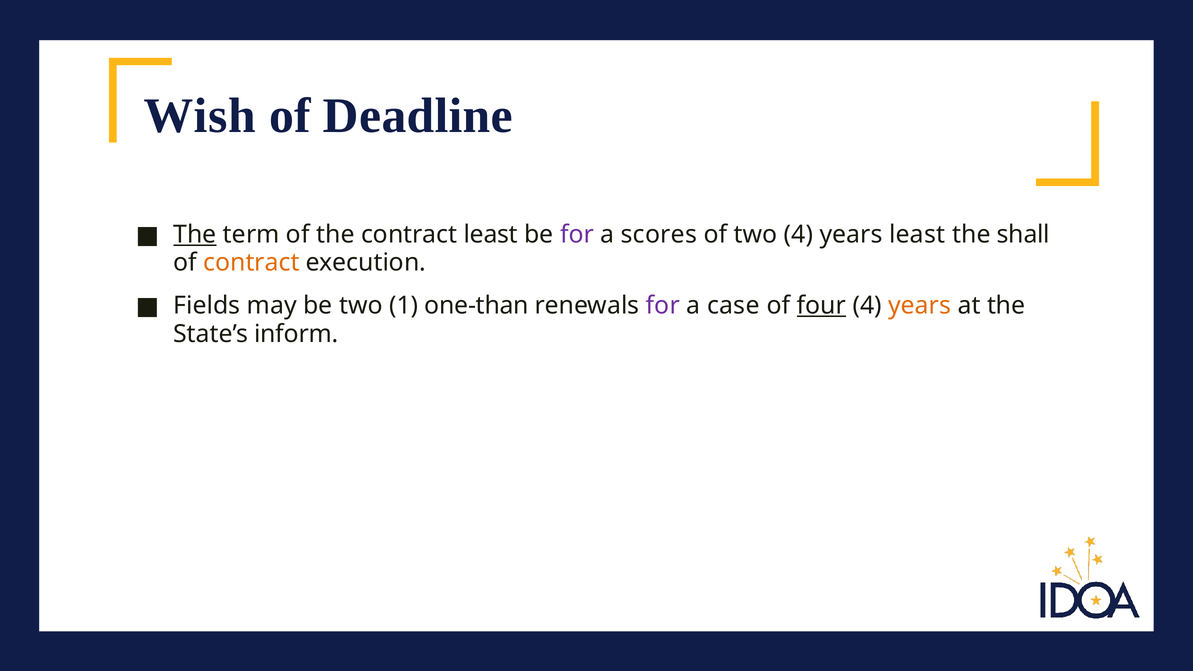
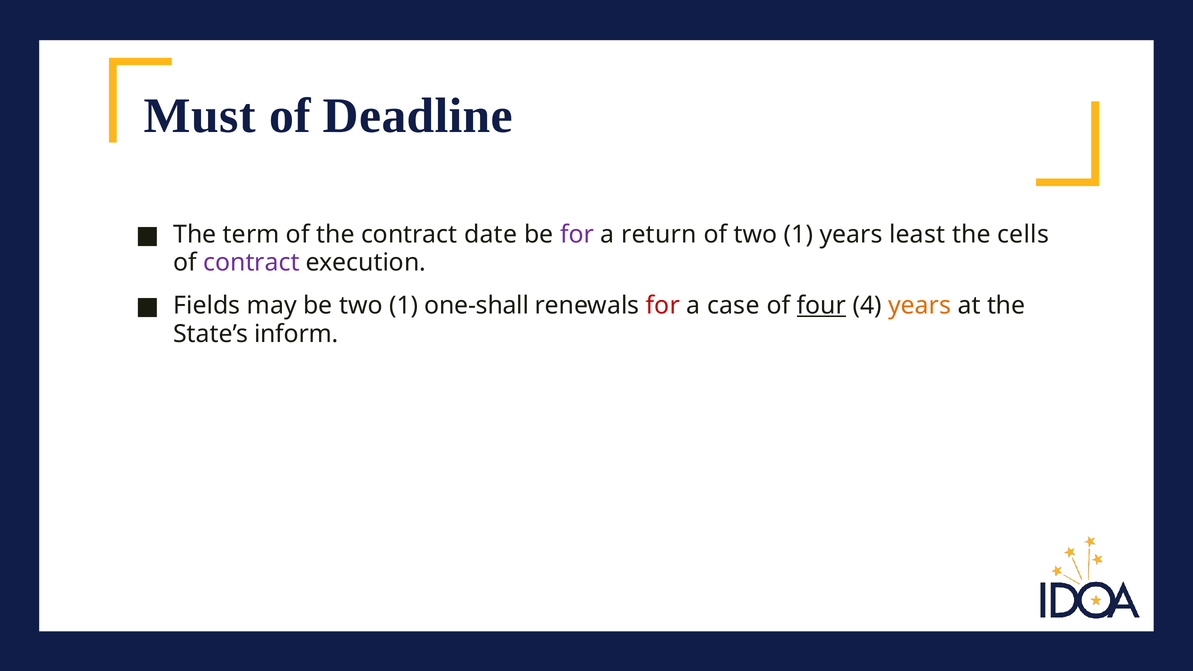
Wish: Wish -> Must
The at (195, 235) underline: present -> none
contract least: least -> date
scores: scores -> return
of two 4: 4 -> 1
shall: shall -> cells
contract at (251, 263) colour: orange -> purple
one-than: one-than -> one-shall
for at (663, 306) colour: purple -> red
